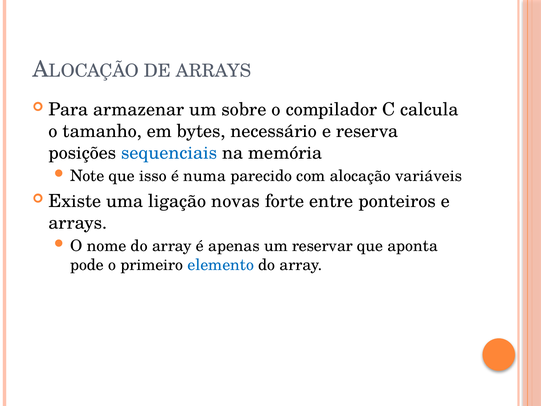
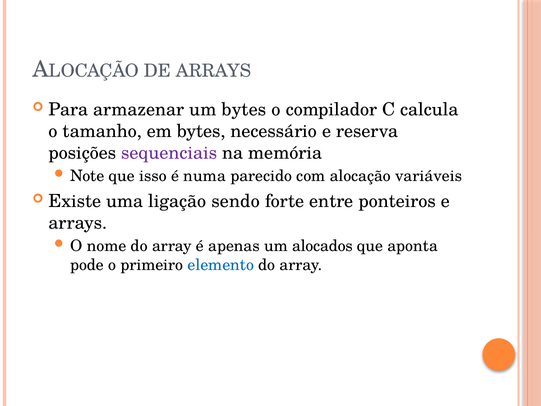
um sobre: sobre -> bytes
sequenciais colour: blue -> purple
novas: novas -> sendo
reservar: reservar -> alocados
